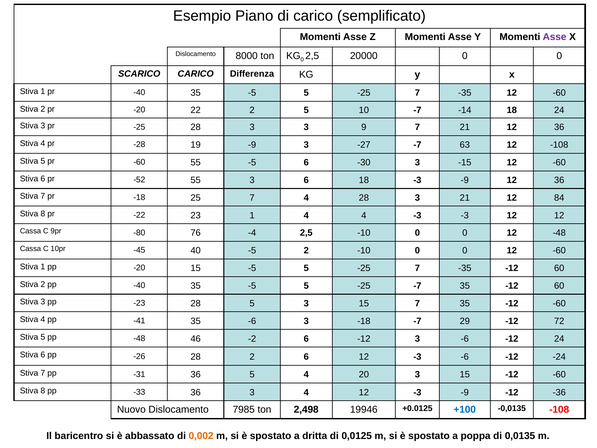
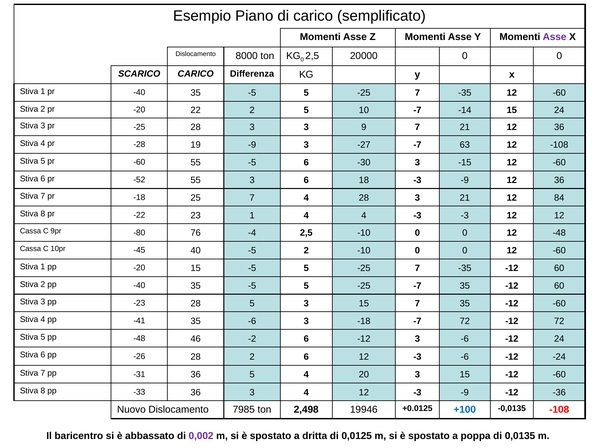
-14 18: 18 -> 15
-7 29: 29 -> 72
0,002 colour: orange -> purple
